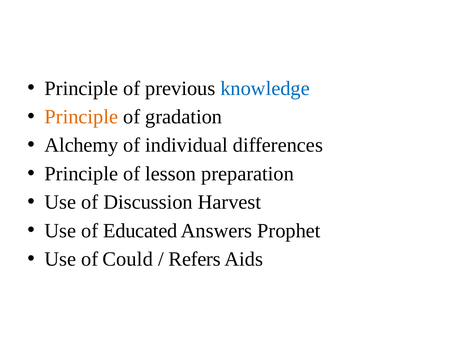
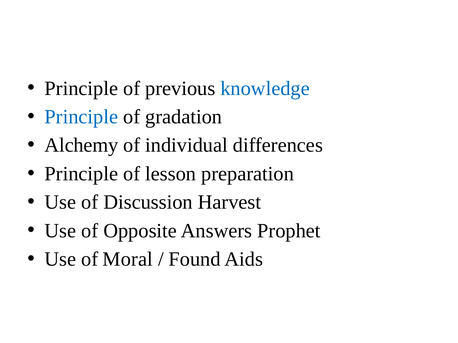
Principle at (81, 117) colour: orange -> blue
Educated: Educated -> Opposite
Could: Could -> Moral
Refers: Refers -> Found
